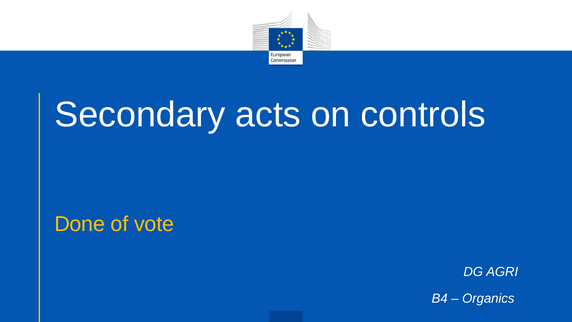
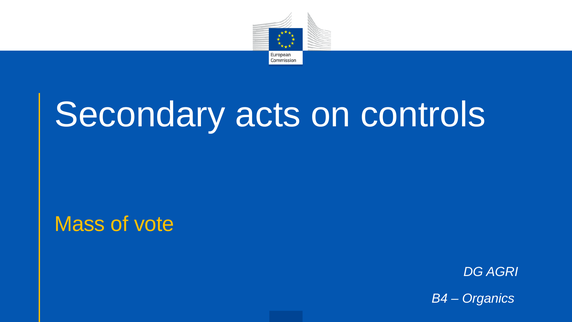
Done: Done -> Mass
